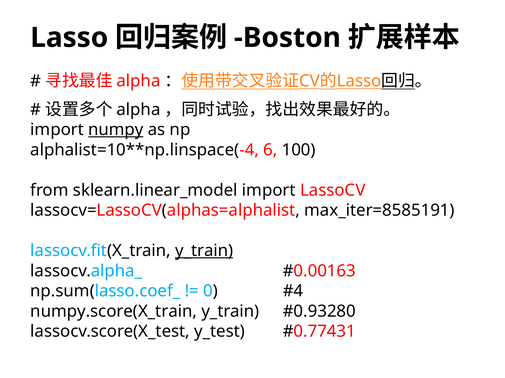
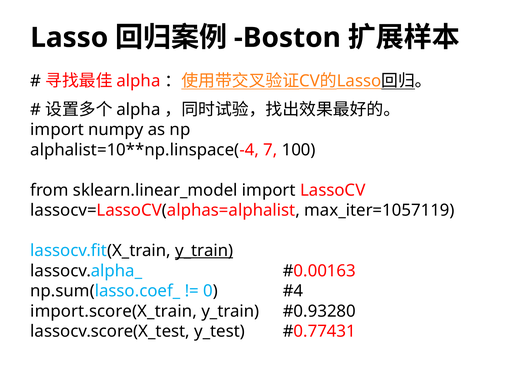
numpy underline: present -> none
6: 6 -> 7
max_iter=8585191: max_iter=8585191 -> max_iter=1057119
numpy.score(X_train: numpy.score(X_train -> import.score(X_train
